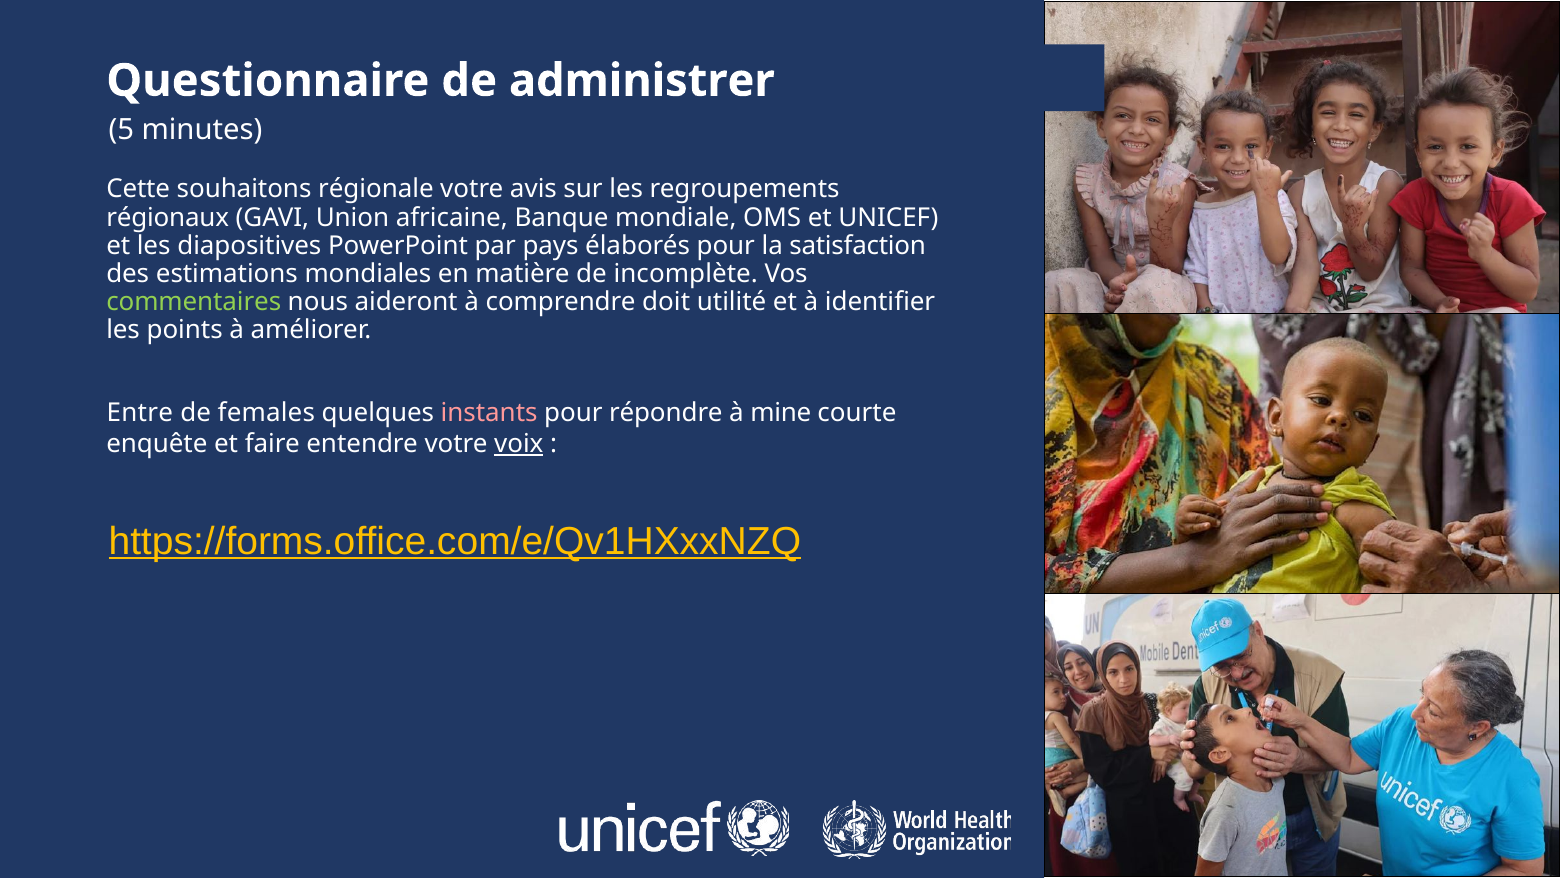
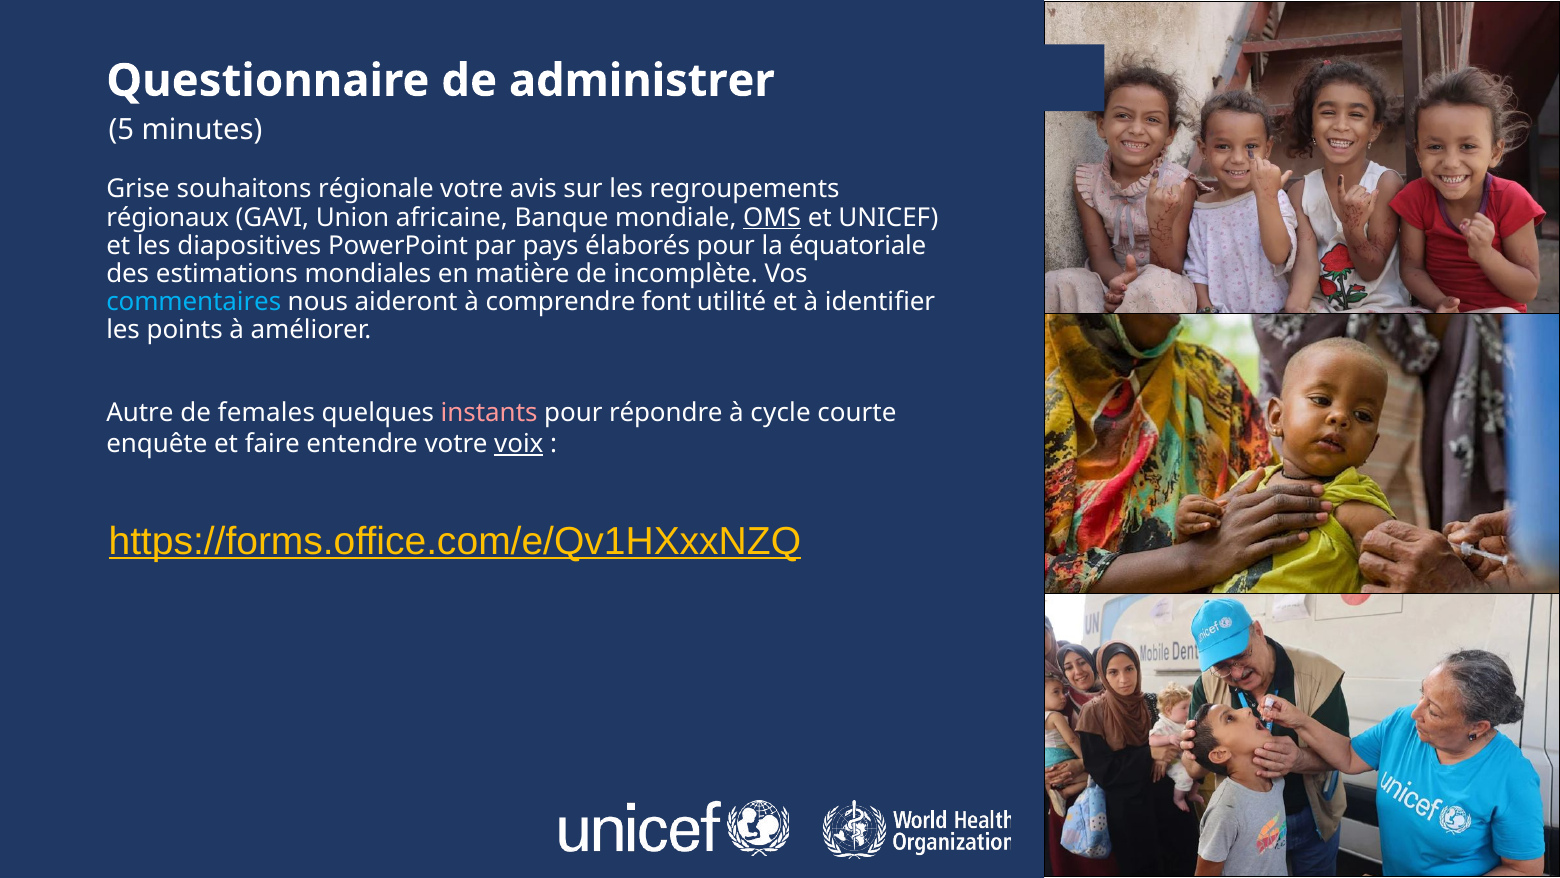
Cette: Cette -> Grise
OMS underline: none -> present
satisfaction: satisfaction -> équatoriale
commentaires colour: light green -> light blue
doit: doit -> font
Entre: Entre -> Autre
mine: mine -> cycle
